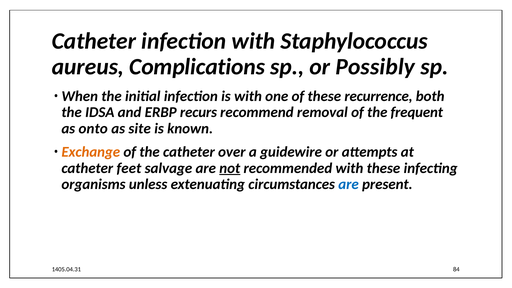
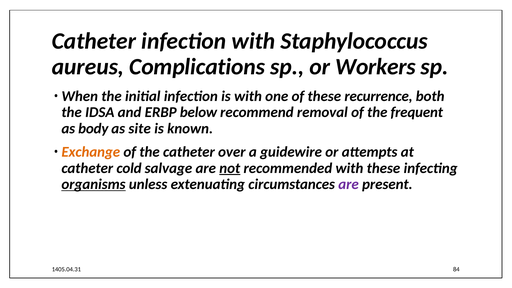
Possibly: Possibly -> Workers
recurs: recurs -> below
onto: onto -> body
feet: feet -> cold
organisms underline: none -> present
are at (349, 184) colour: blue -> purple
